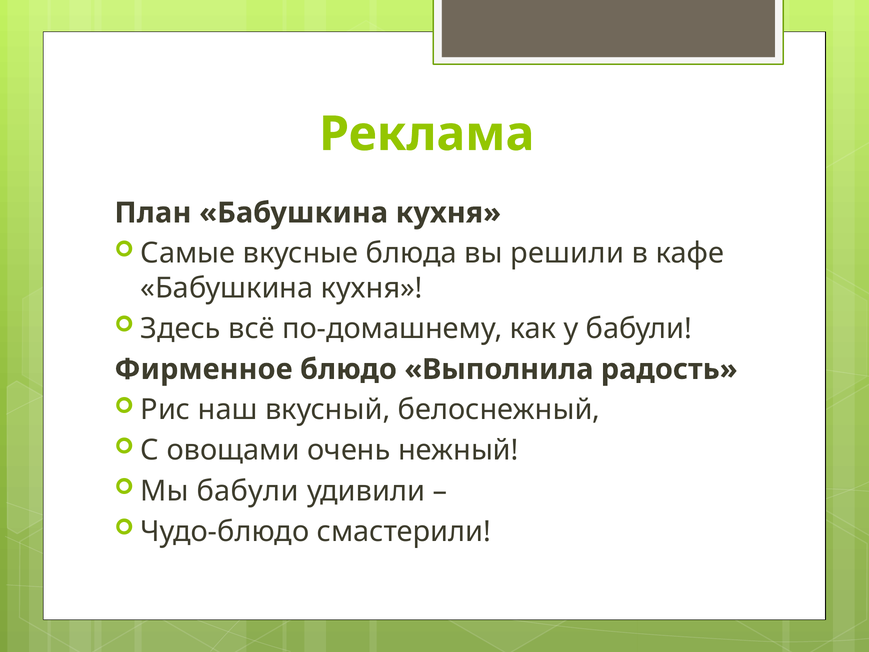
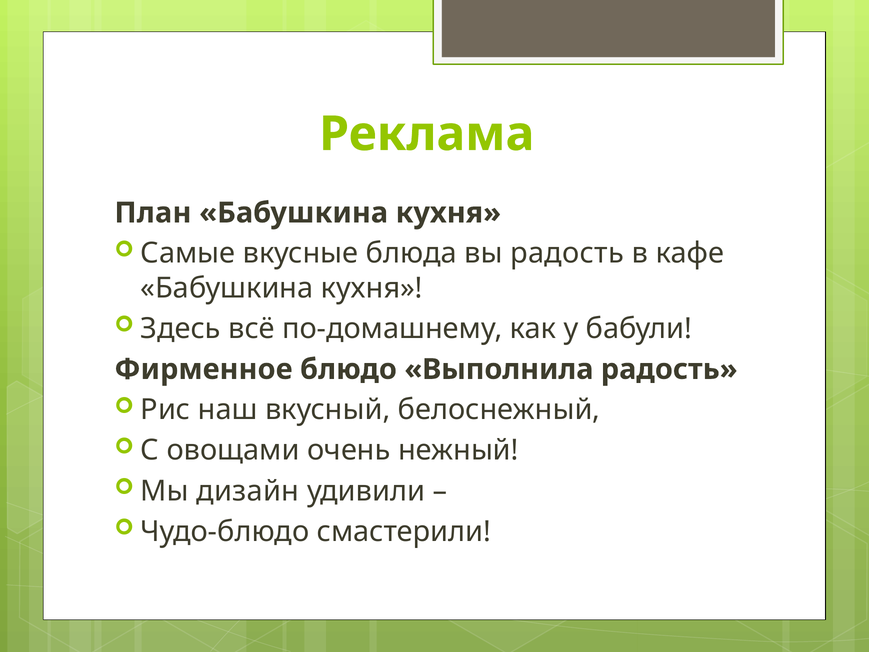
вы решили: решили -> радость
Мы бабули: бабули -> дизайн
